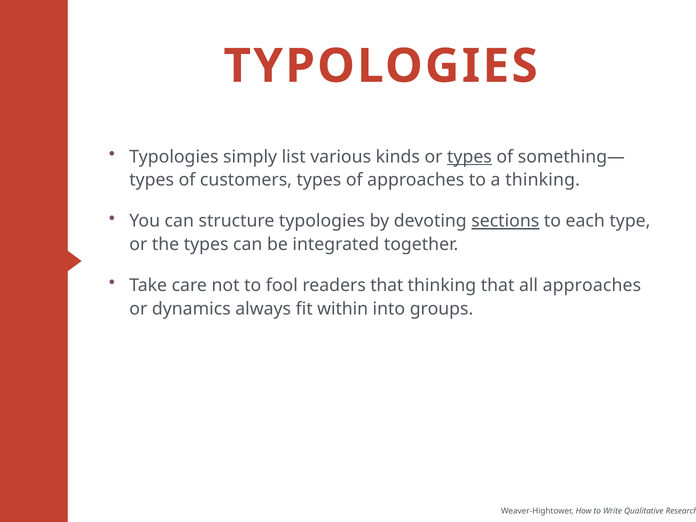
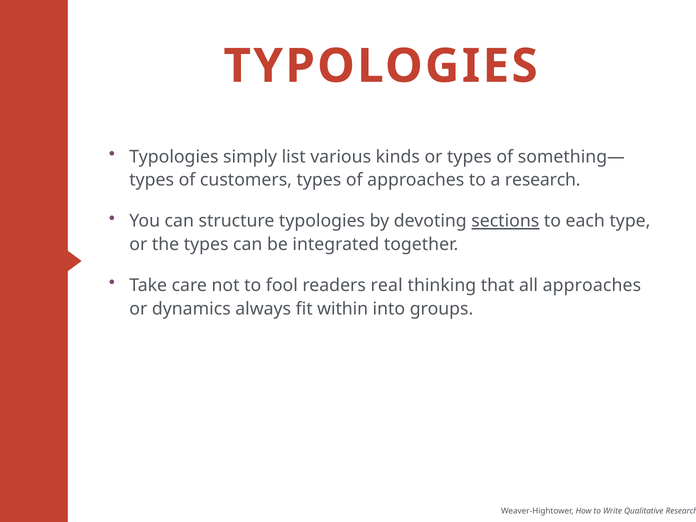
types at (469, 157) underline: present -> none
a thinking: thinking -> research
readers that: that -> real
